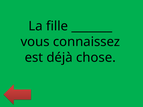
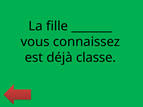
chose: chose -> classe
